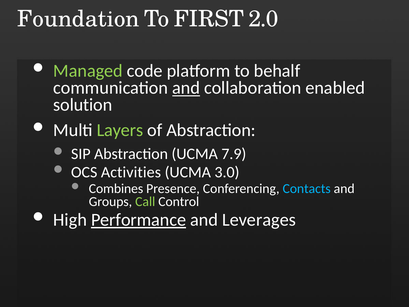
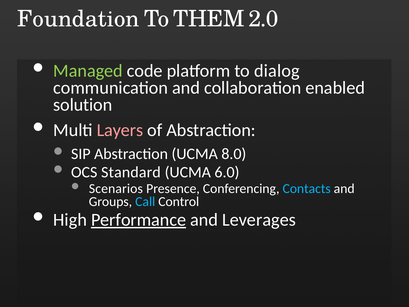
FIRST: FIRST -> THEM
behalf: behalf -> dialog
and at (186, 88) underline: present -> none
Layers colour: light green -> pink
7.9: 7.9 -> 8.0
Activities: Activities -> Standard
3.0: 3.0 -> 6.0
Combines: Combines -> Scenarios
Call colour: light green -> light blue
